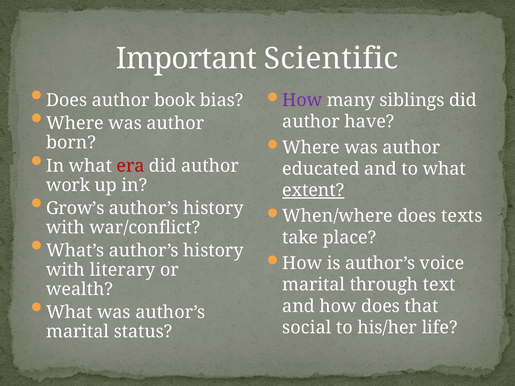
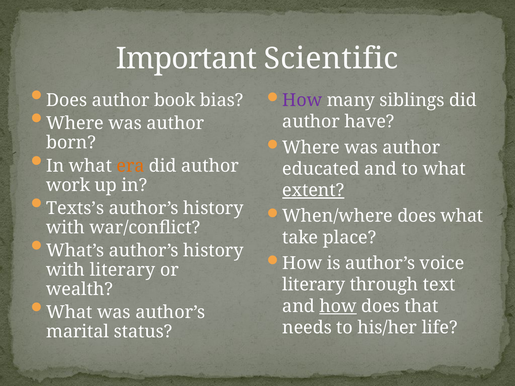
era colour: red -> orange
Grow’s: Grow’s -> Texts’s
does texts: texts -> what
marital at (314, 285): marital -> literary
how at (338, 306) underline: none -> present
social: social -> needs
